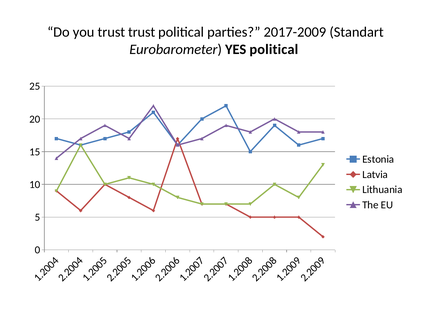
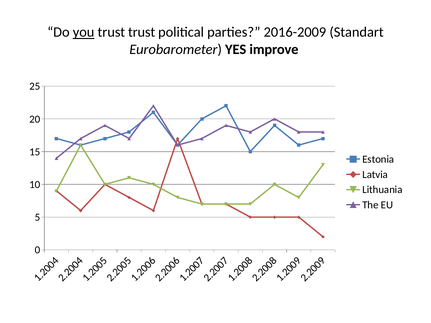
you underline: none -> present
2017-2009: 2017-2009 -> 2016-2009
YES political: political -> improve
